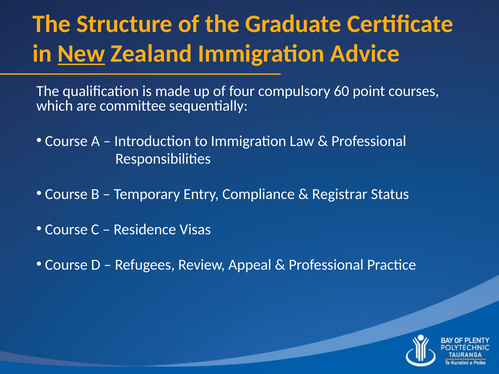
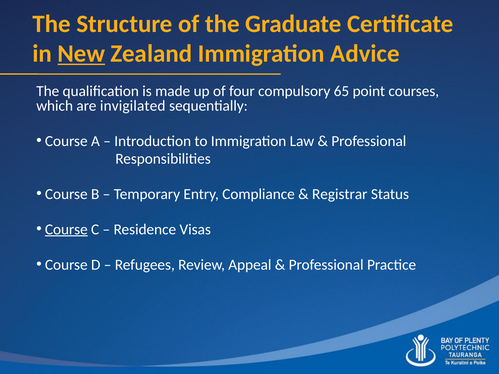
60: 60 -> 65
committee: committee -> invigilated
Course at (66, 229) underline: none -> present
